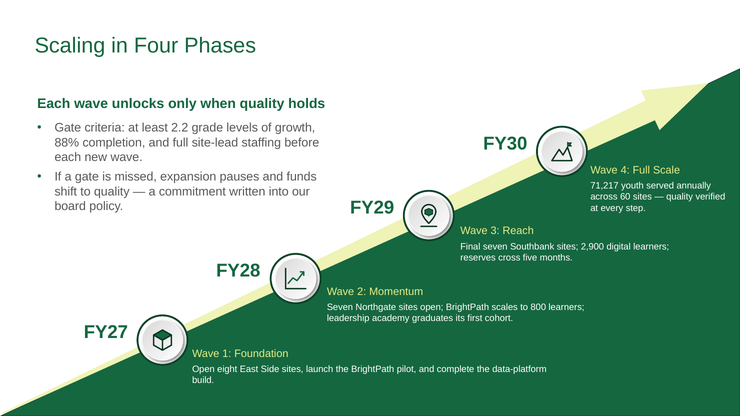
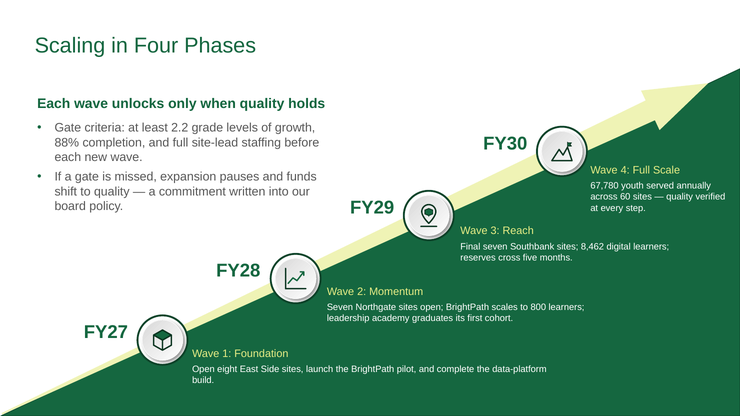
71,217: 71,217 -> 67,780
2,900: 2,900 -> 8,462
